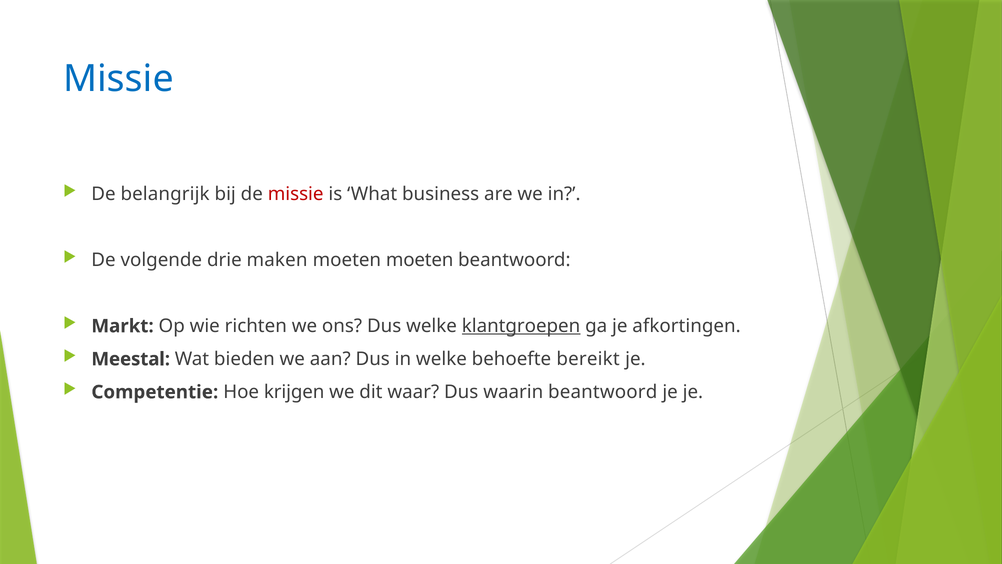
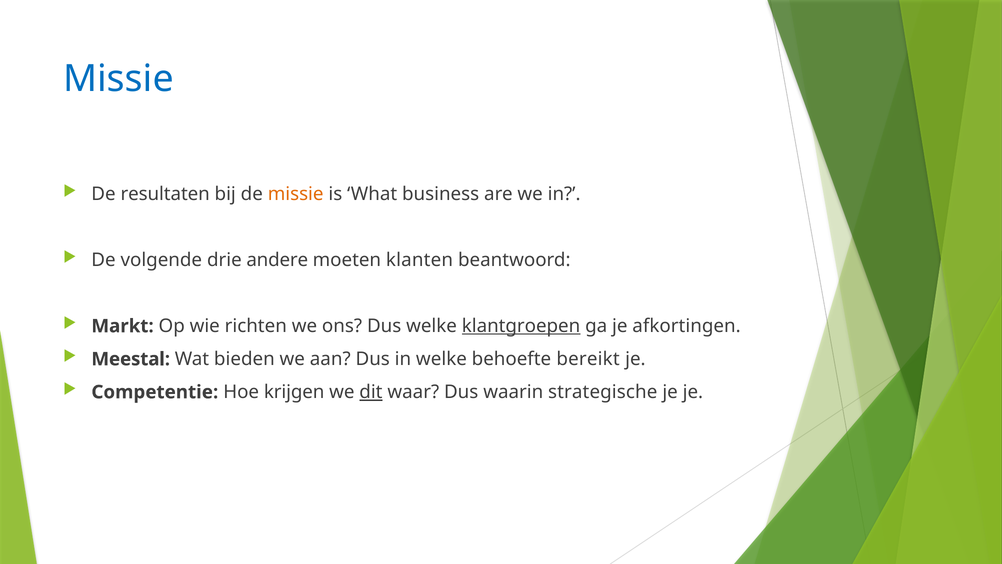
belangrijk: belangrijk -> resultaten
missie at (296, 194) colour: red -> orange
maken: maken -> andere
moeten moeten: moeten -> klanten
dit underline: none -> present
waarin beantwoord: beantwoord -> strategische
